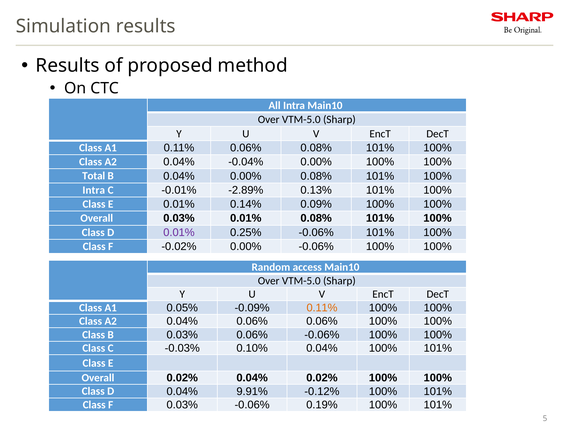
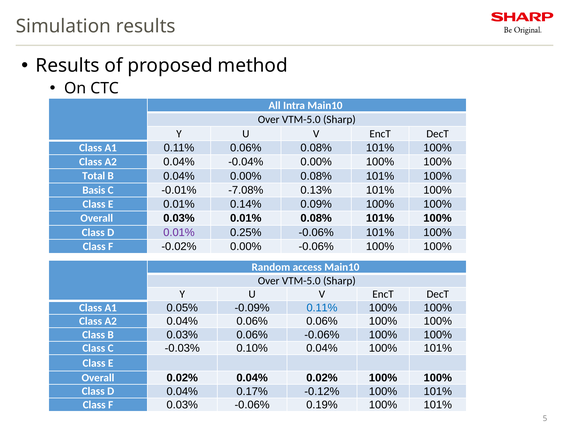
Intra at (94, 190): Intra -> Basis
-2.89%: -2.89% -> -7.08%
0.11% at (322, 308) colour: orange -> blue
9.91%: 9.91% -> 0.17%
